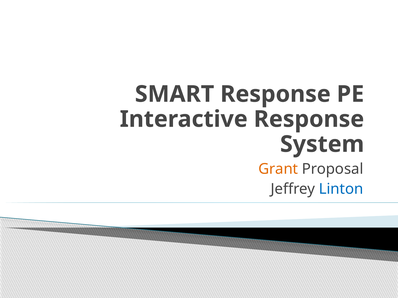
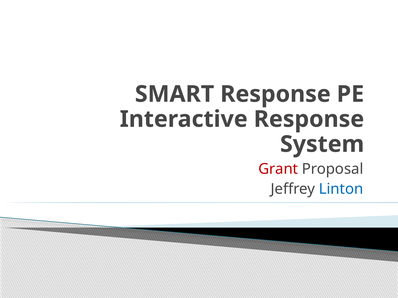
Grant colour: orange -> red
